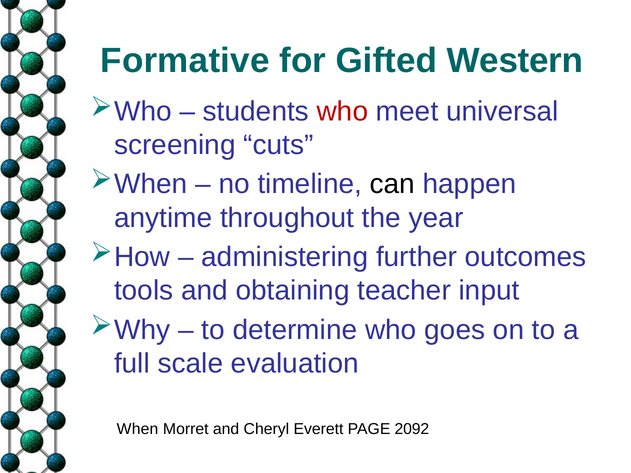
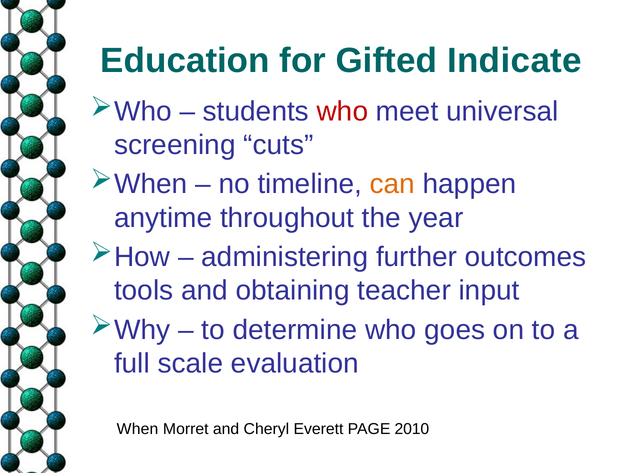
Formative: Formative -> Education
Western: Western -> Indicate
can colour: black -> orange
2092: 2092 -> 2010
